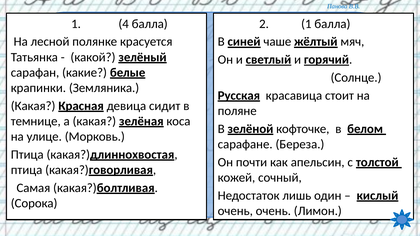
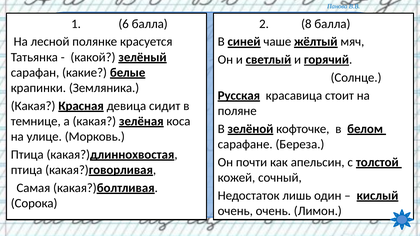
4: 4 -> 6
1 at (306, 24): 1 -> 8
